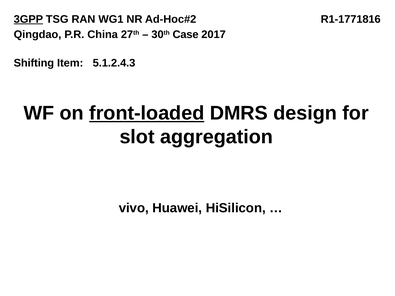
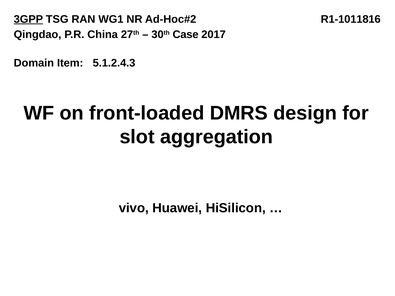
R1-1771816: R1-1771816 -> R1-1011816
Shifting: Shifting -> Domain
front-loaded underline: present -> none
